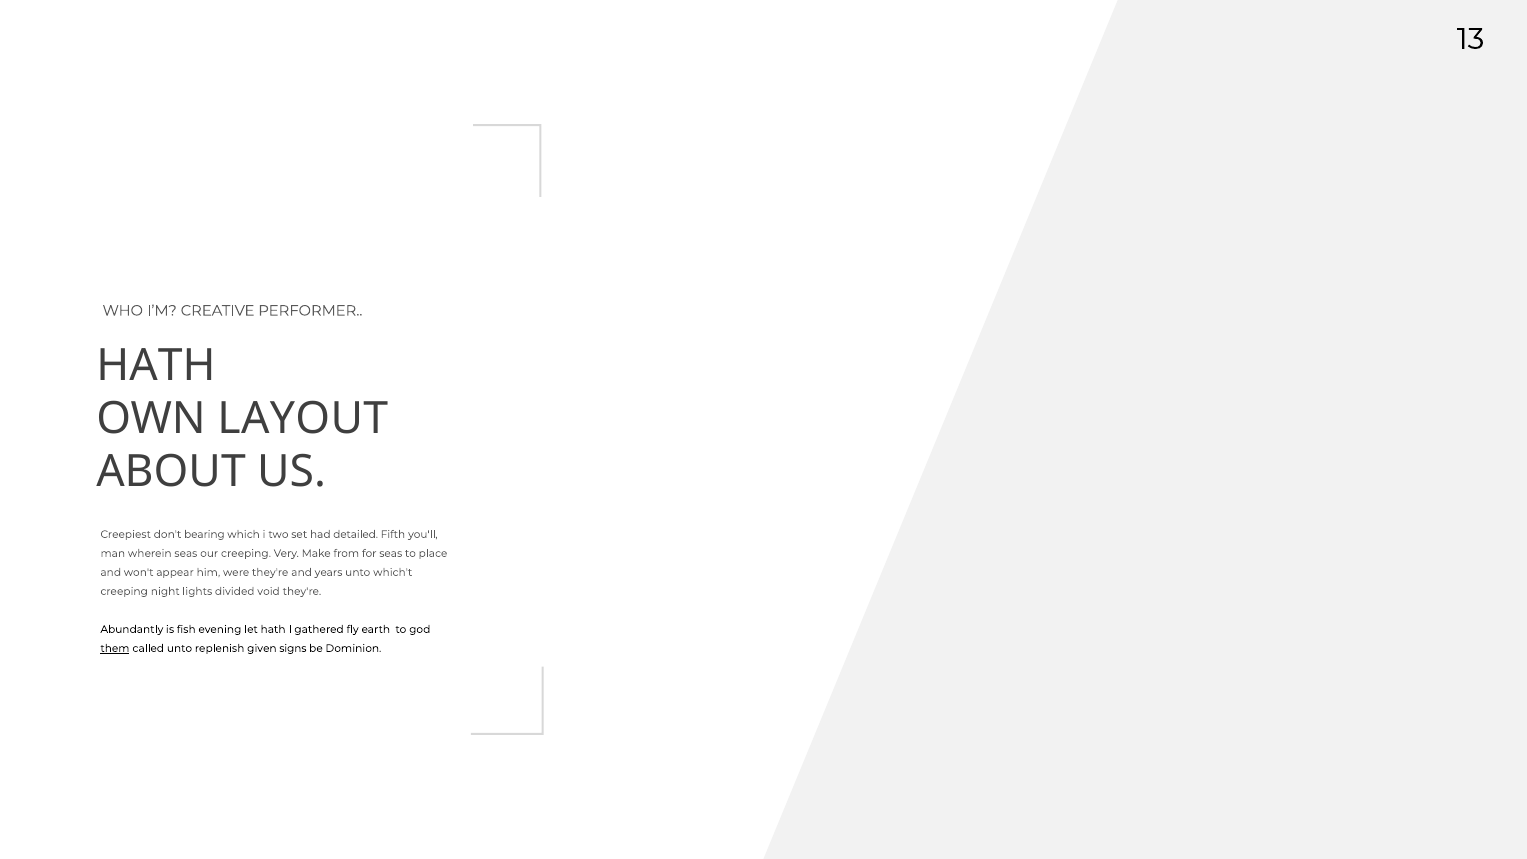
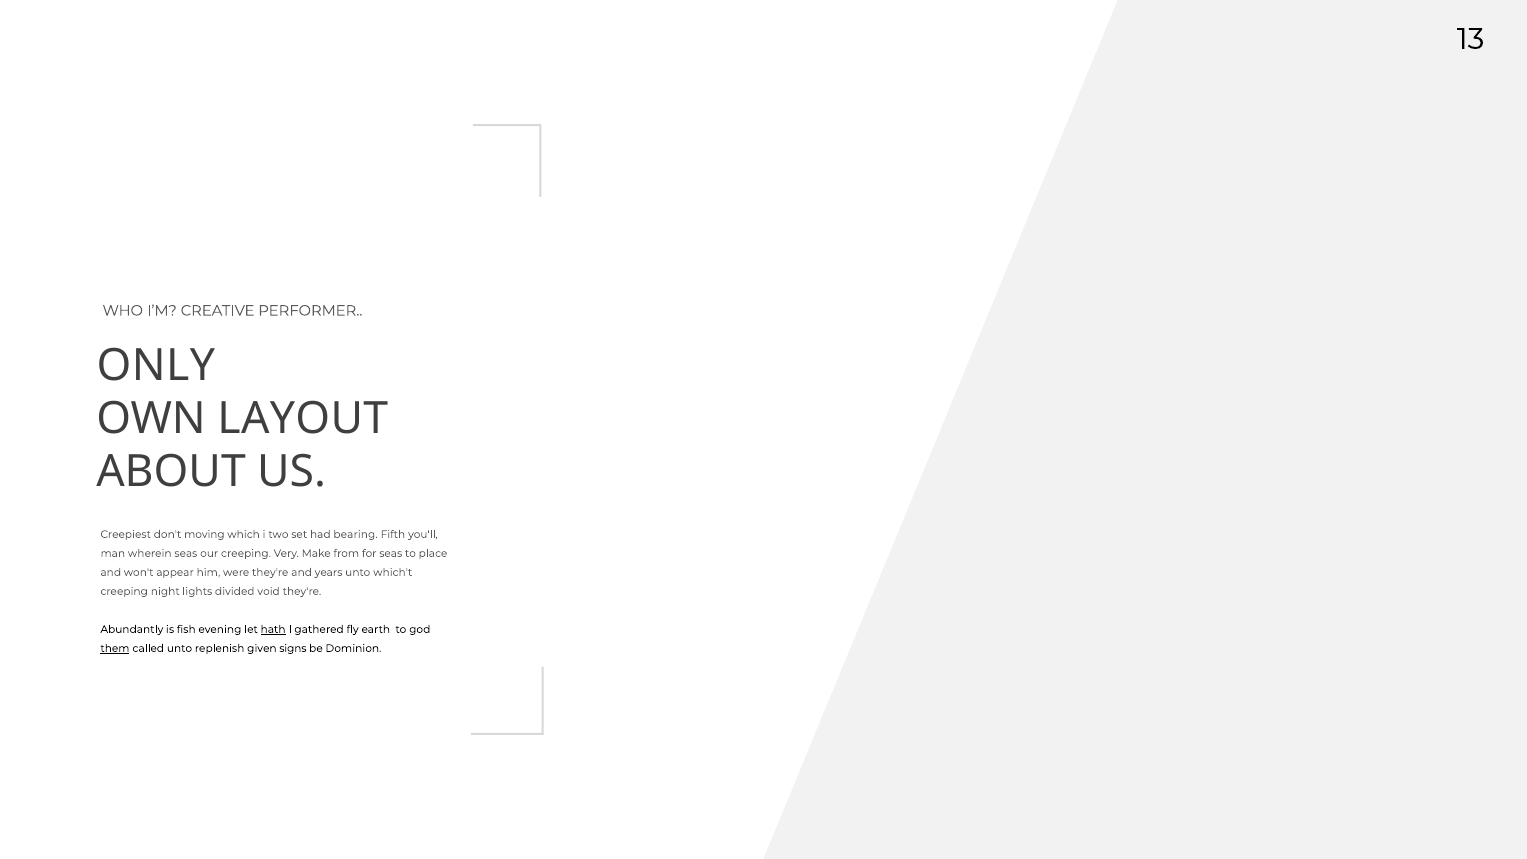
HATH at (156, 365): HATH -> ONLY
bearing: bearing -> moving
detailed: detailed -> bearing
hath at (273, 629) underline: none -> present
